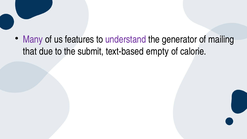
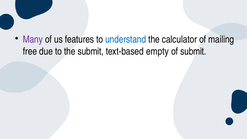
understand colour: purple -> blue
generator: generator -> calculator
that: that -> free
of calorie: calorie -> submit
